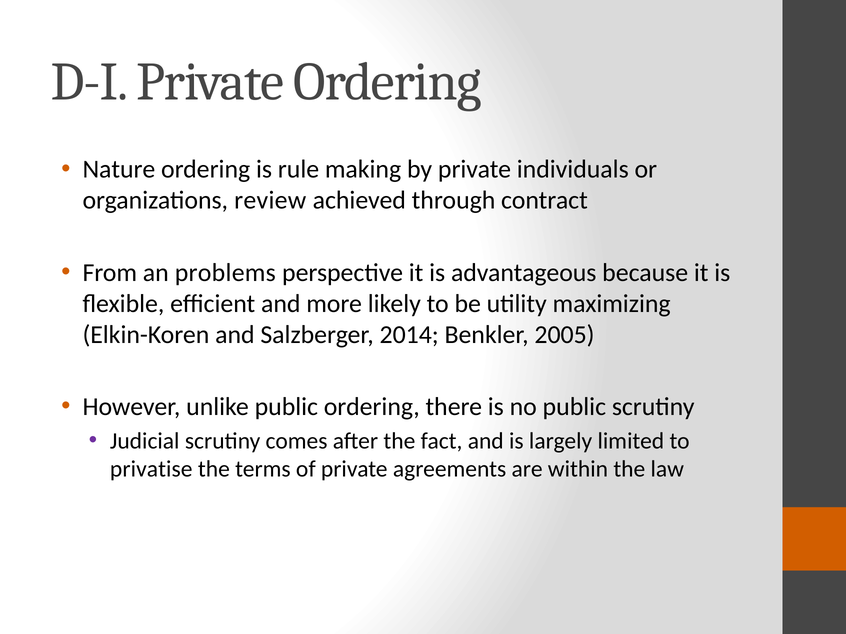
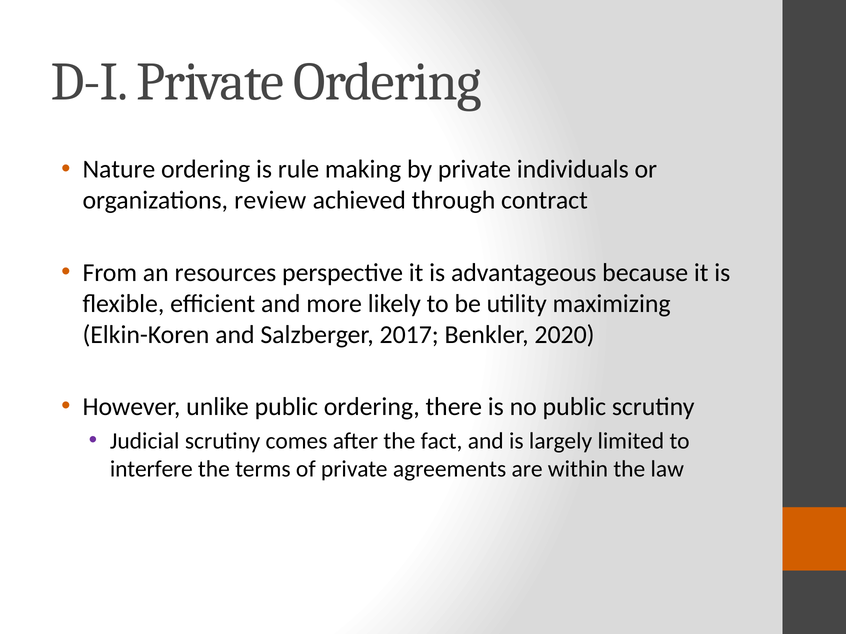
problems: problems -> resources
2014: 2014 -> 2017
2005: 2005 -> 2020
privatise: privatise -> interfere
